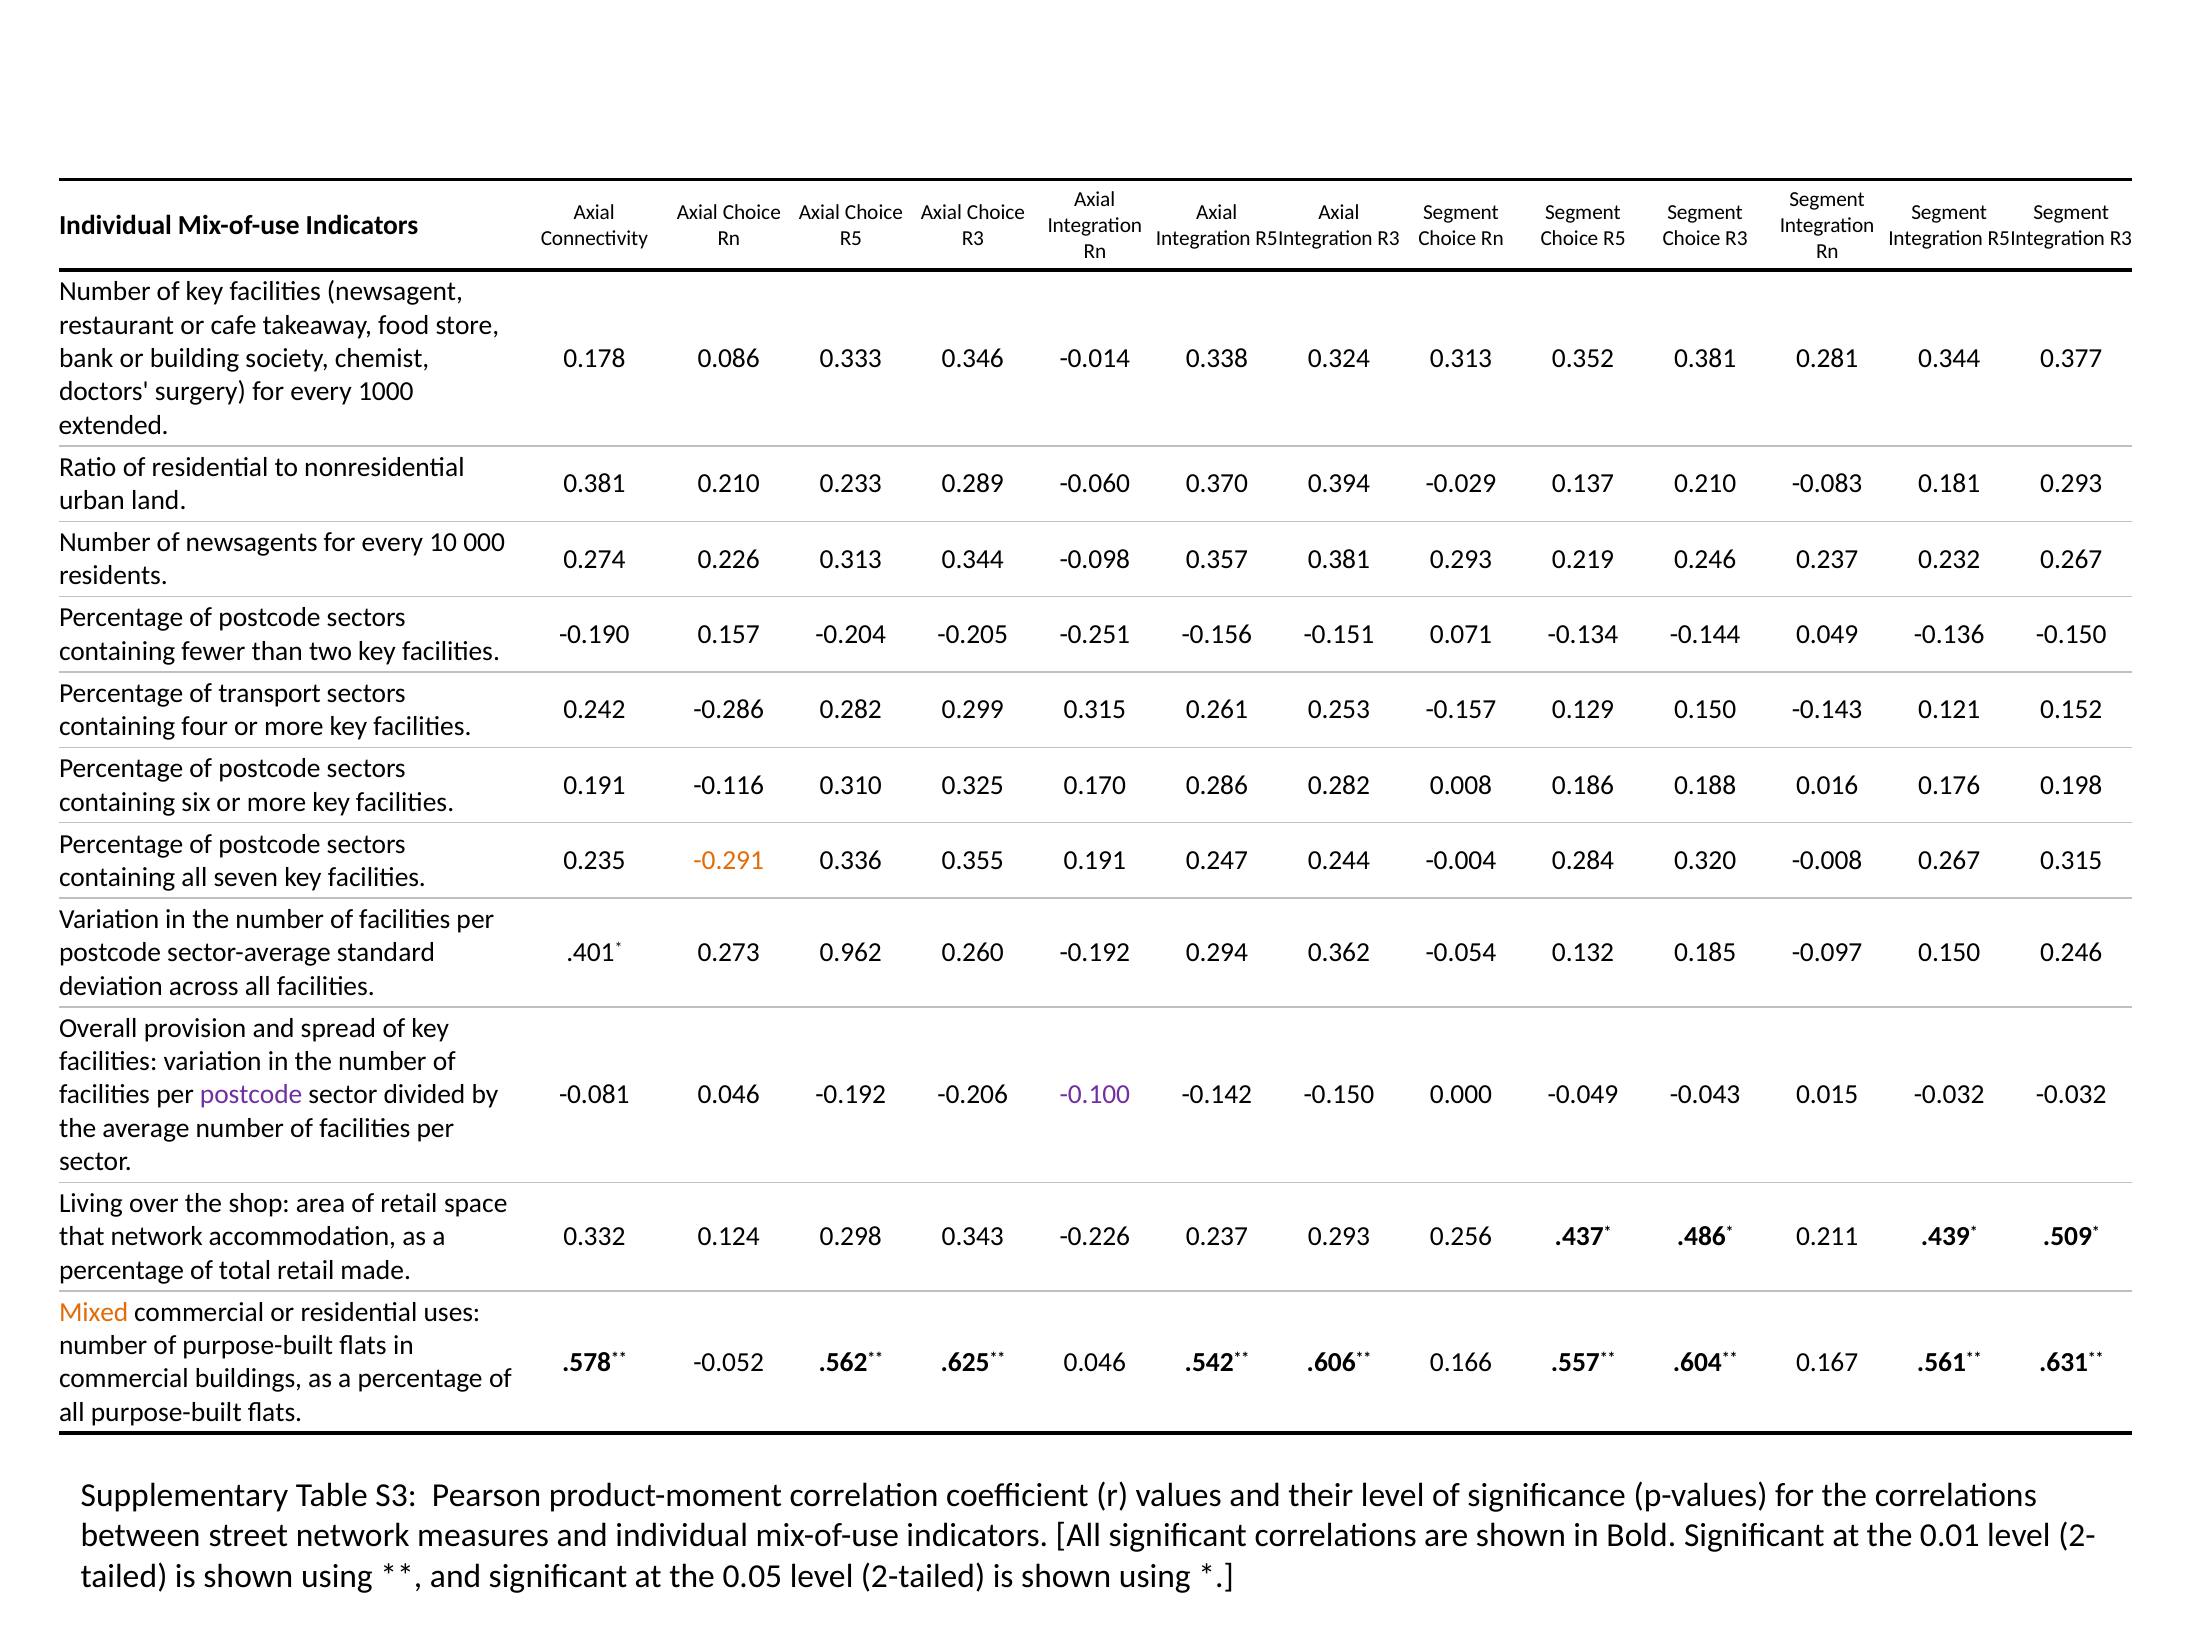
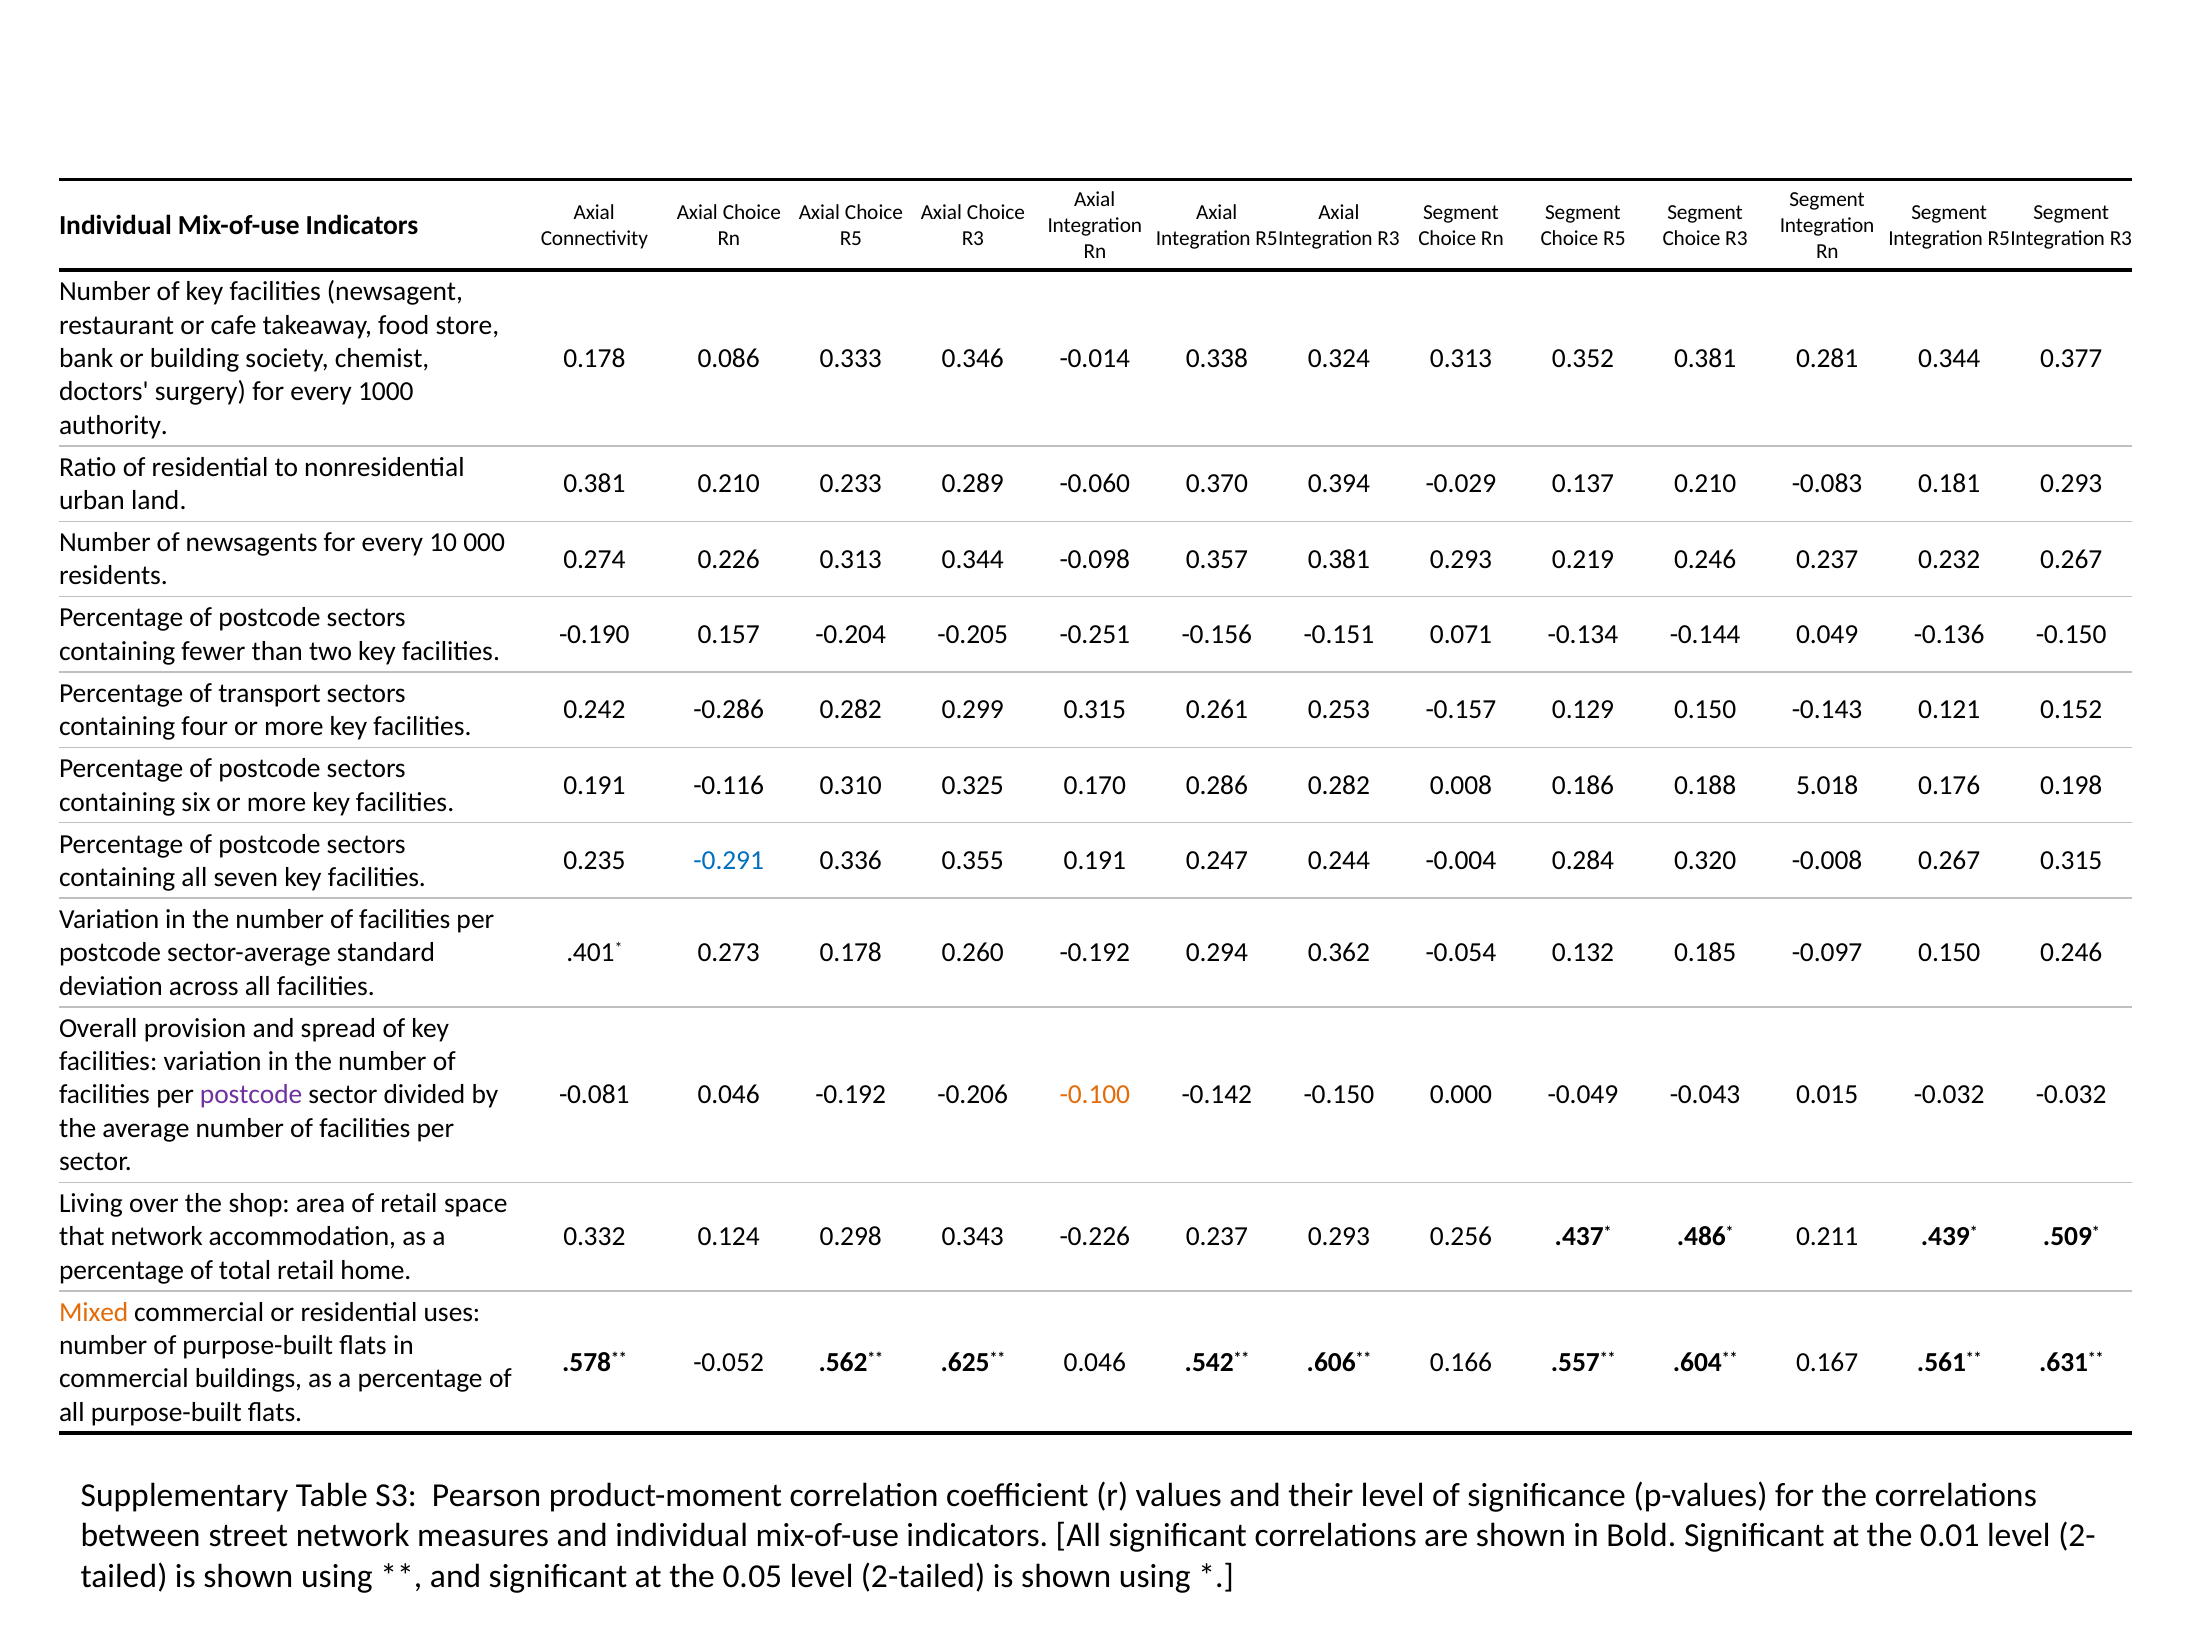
extended: extended -> authority
0.016: 0.016 -> 5.018
-0.291 colour: orange -> blue
0.273 0.962: 0.962 -> 0.178
-0.100 colour: purple -> orange
made: made -> home
